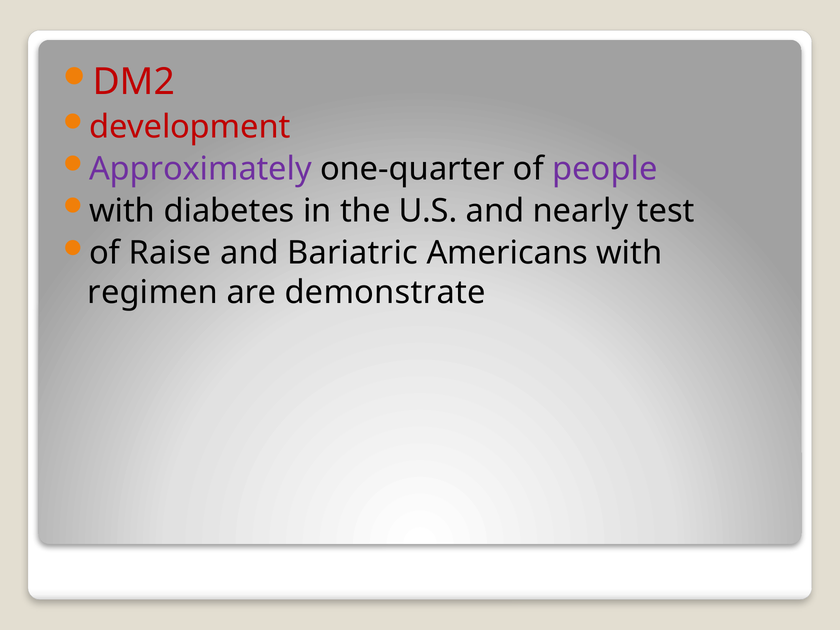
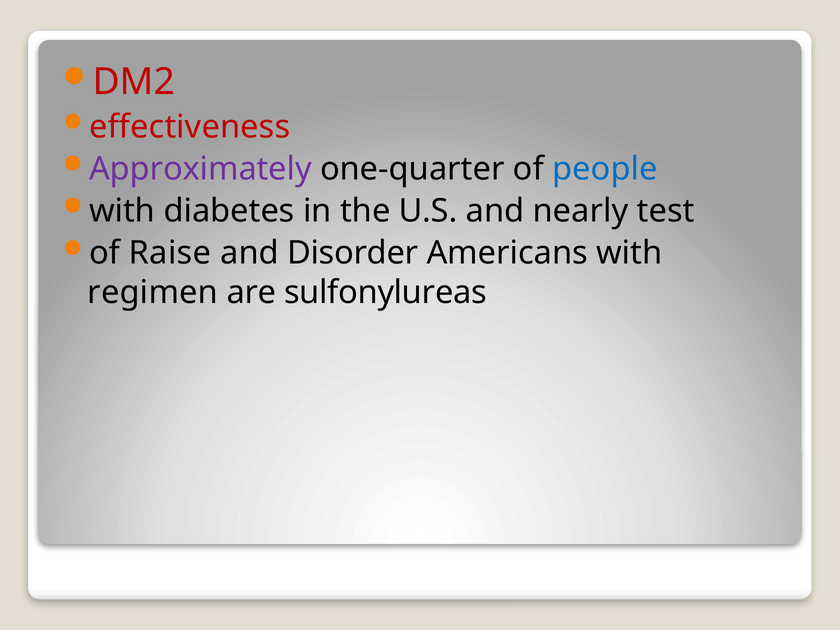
development: development -> effectiveness
people colour: purple -> blue
Bariatric: Bariatric -> Disorder
demonstrate: demonstrate -> sulfonylureas
